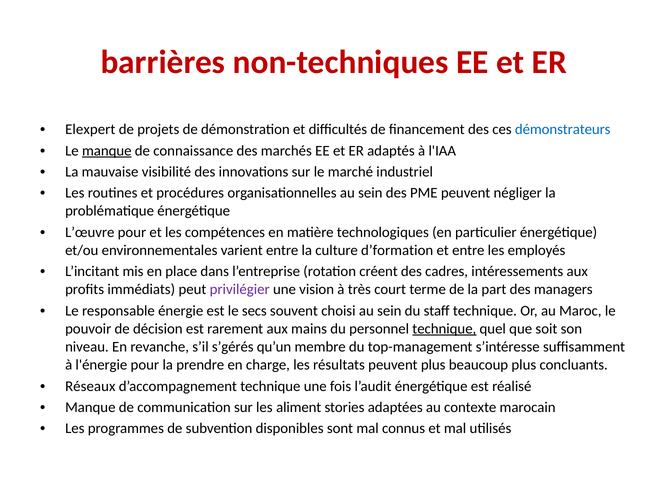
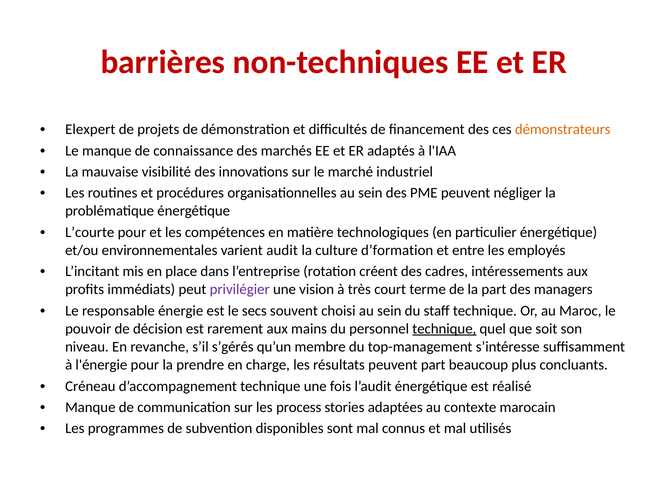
démonstrateurs colour: blue -> orange
manque at (107, 151) underline: present -> none
L’œuvre: L’œuvre -> L’courte
varient entre: entre -> audit
peuvent plus: plus -> part
Réseaux: Réseaux -> Créneau
aliment: aliment -> process
